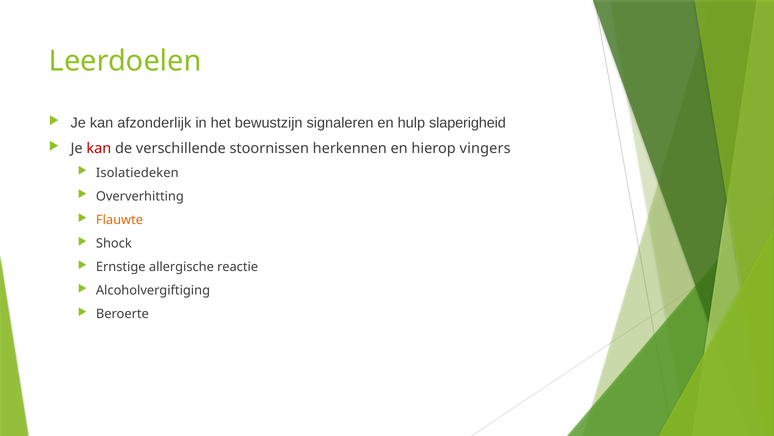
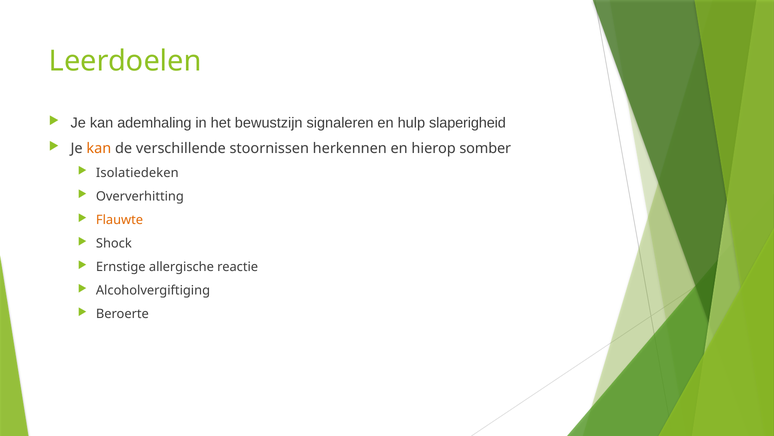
afzonderlijk: afzonderlijk -> ademhaling
kan at (99, 148) colour: red -> orange
vingers: vingers -> somber
